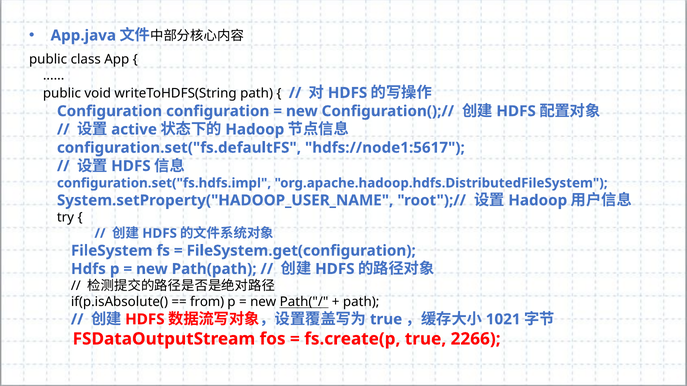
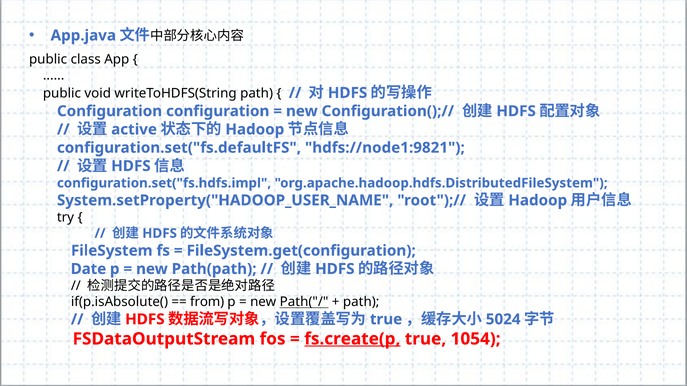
hdfs://node1:5617: hdfs://node1:5617 -> hdfs://node1:9821
Hdfs at (88, 269): Hdfs -> Date
1021: 1021 -> 5024
fs.create(p underline: none -> present
2266: 2266 -> 1054
